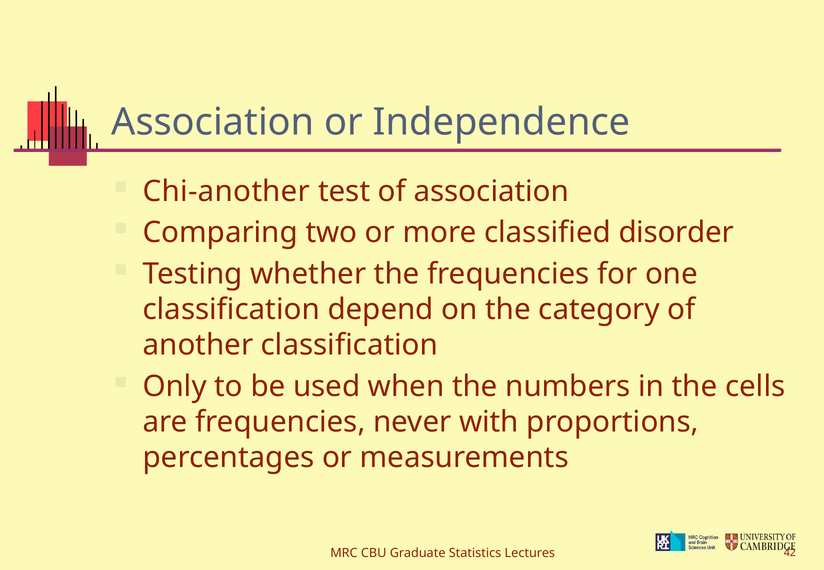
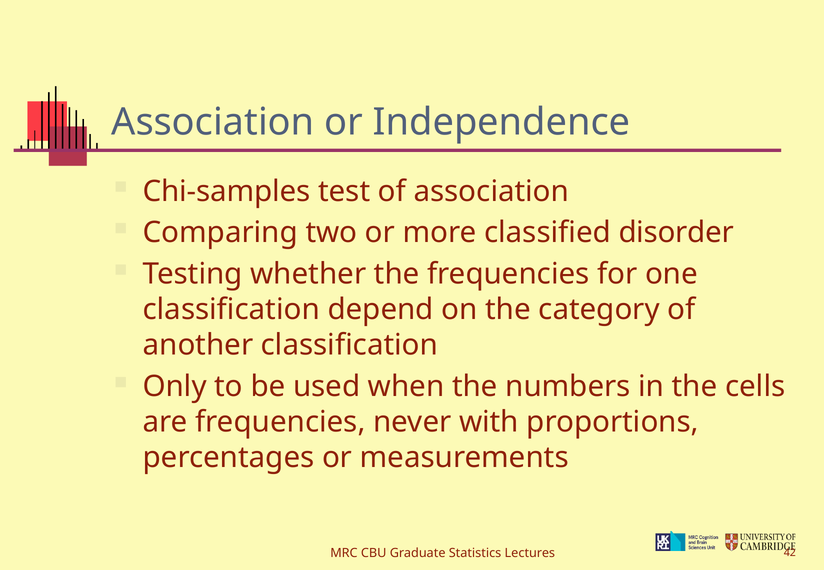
Chi-another: Chi-another -> Chi-samples
